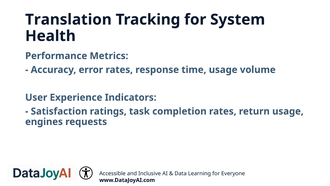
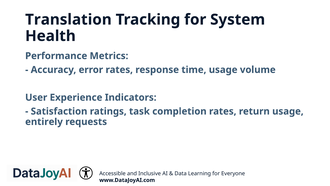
engines: engines -> entirely
